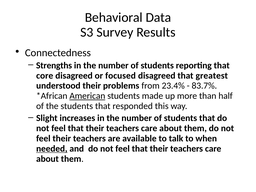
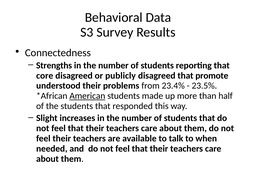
focused: focused -> publicly
greatest: greatest -> promote
83.7%: 83.7% -> 23.5%
needed underline: present -> none
